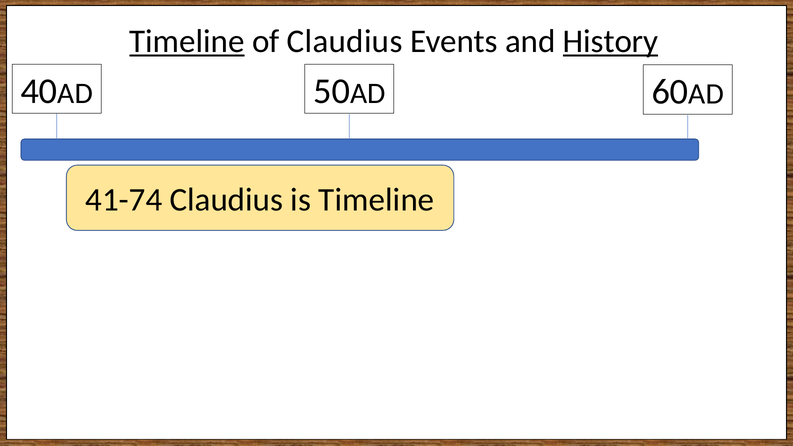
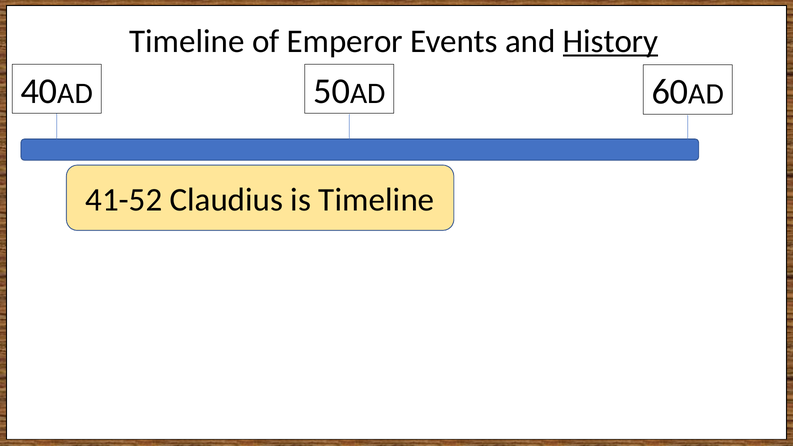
Timeline at (187, 42) underline: present -> none
of Claudius: Claudius -> Emperor
41-74: 41-74 -> 41-52
